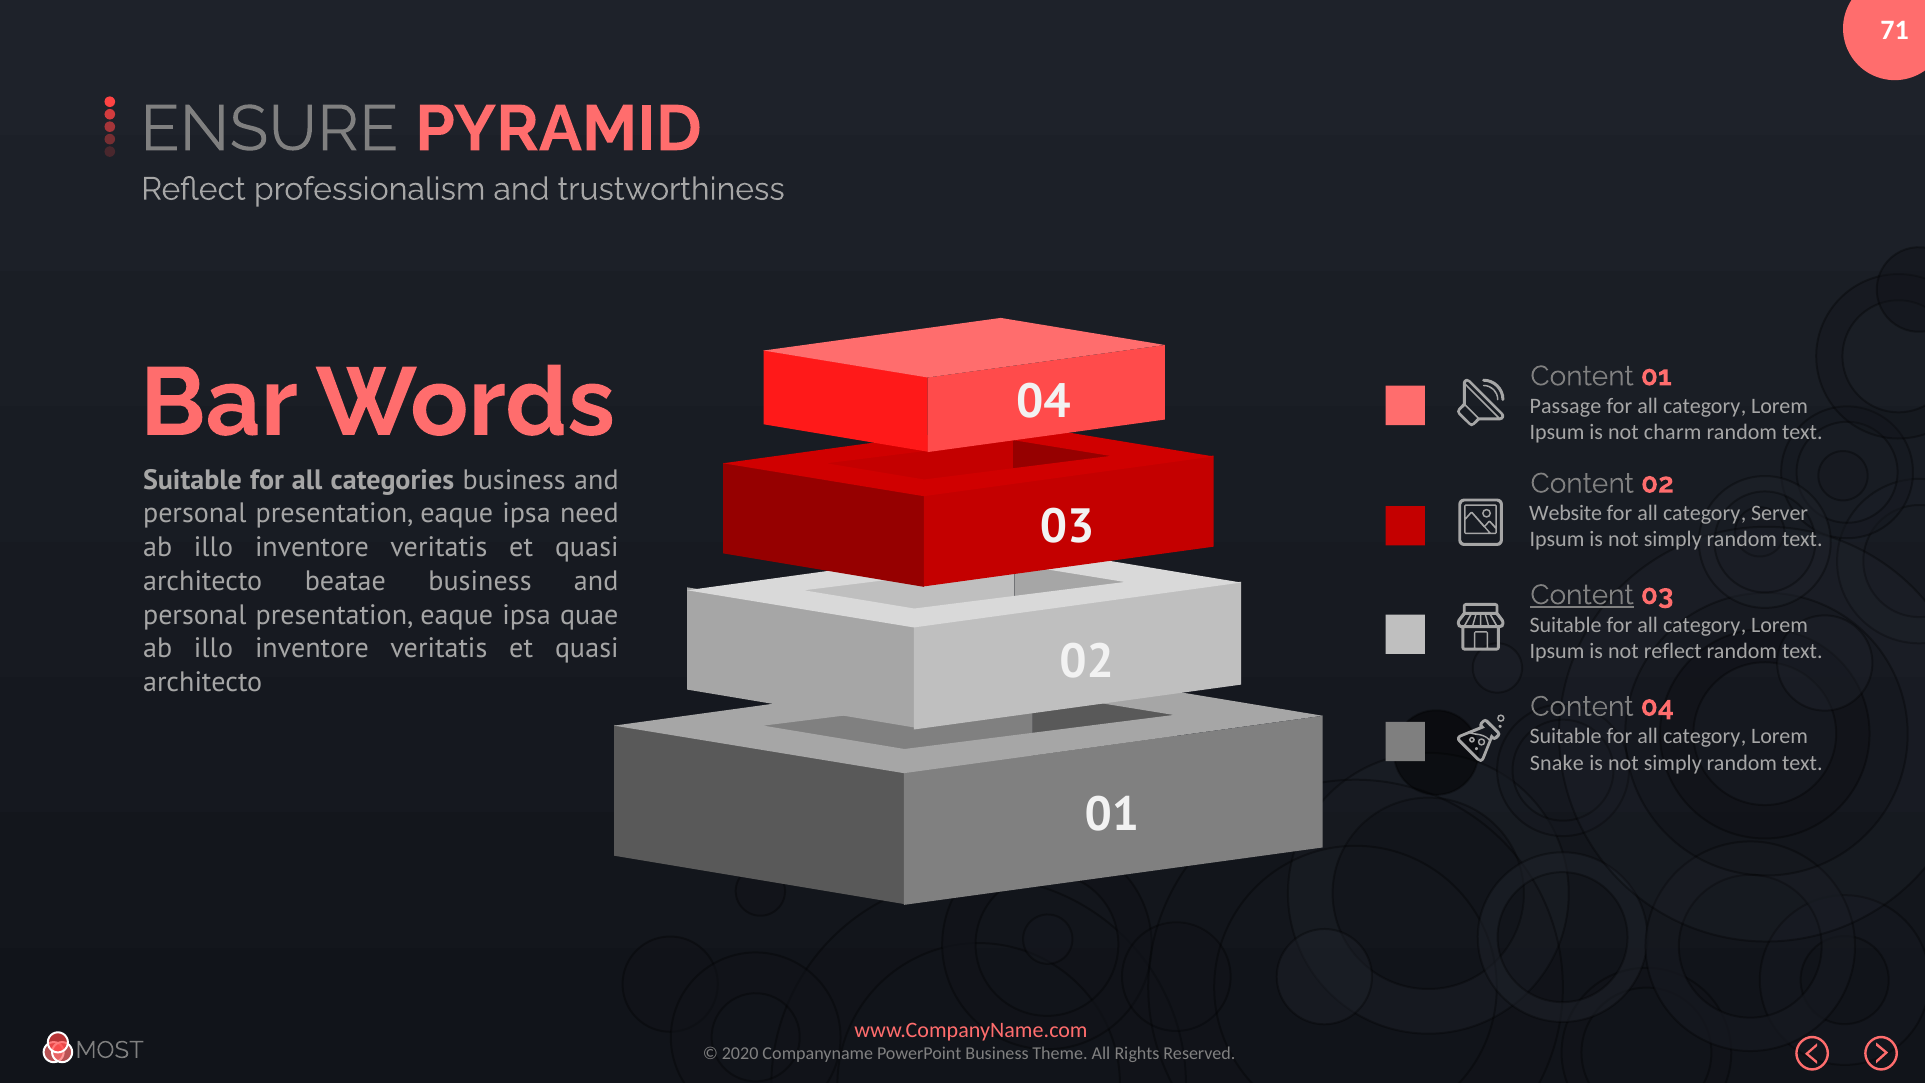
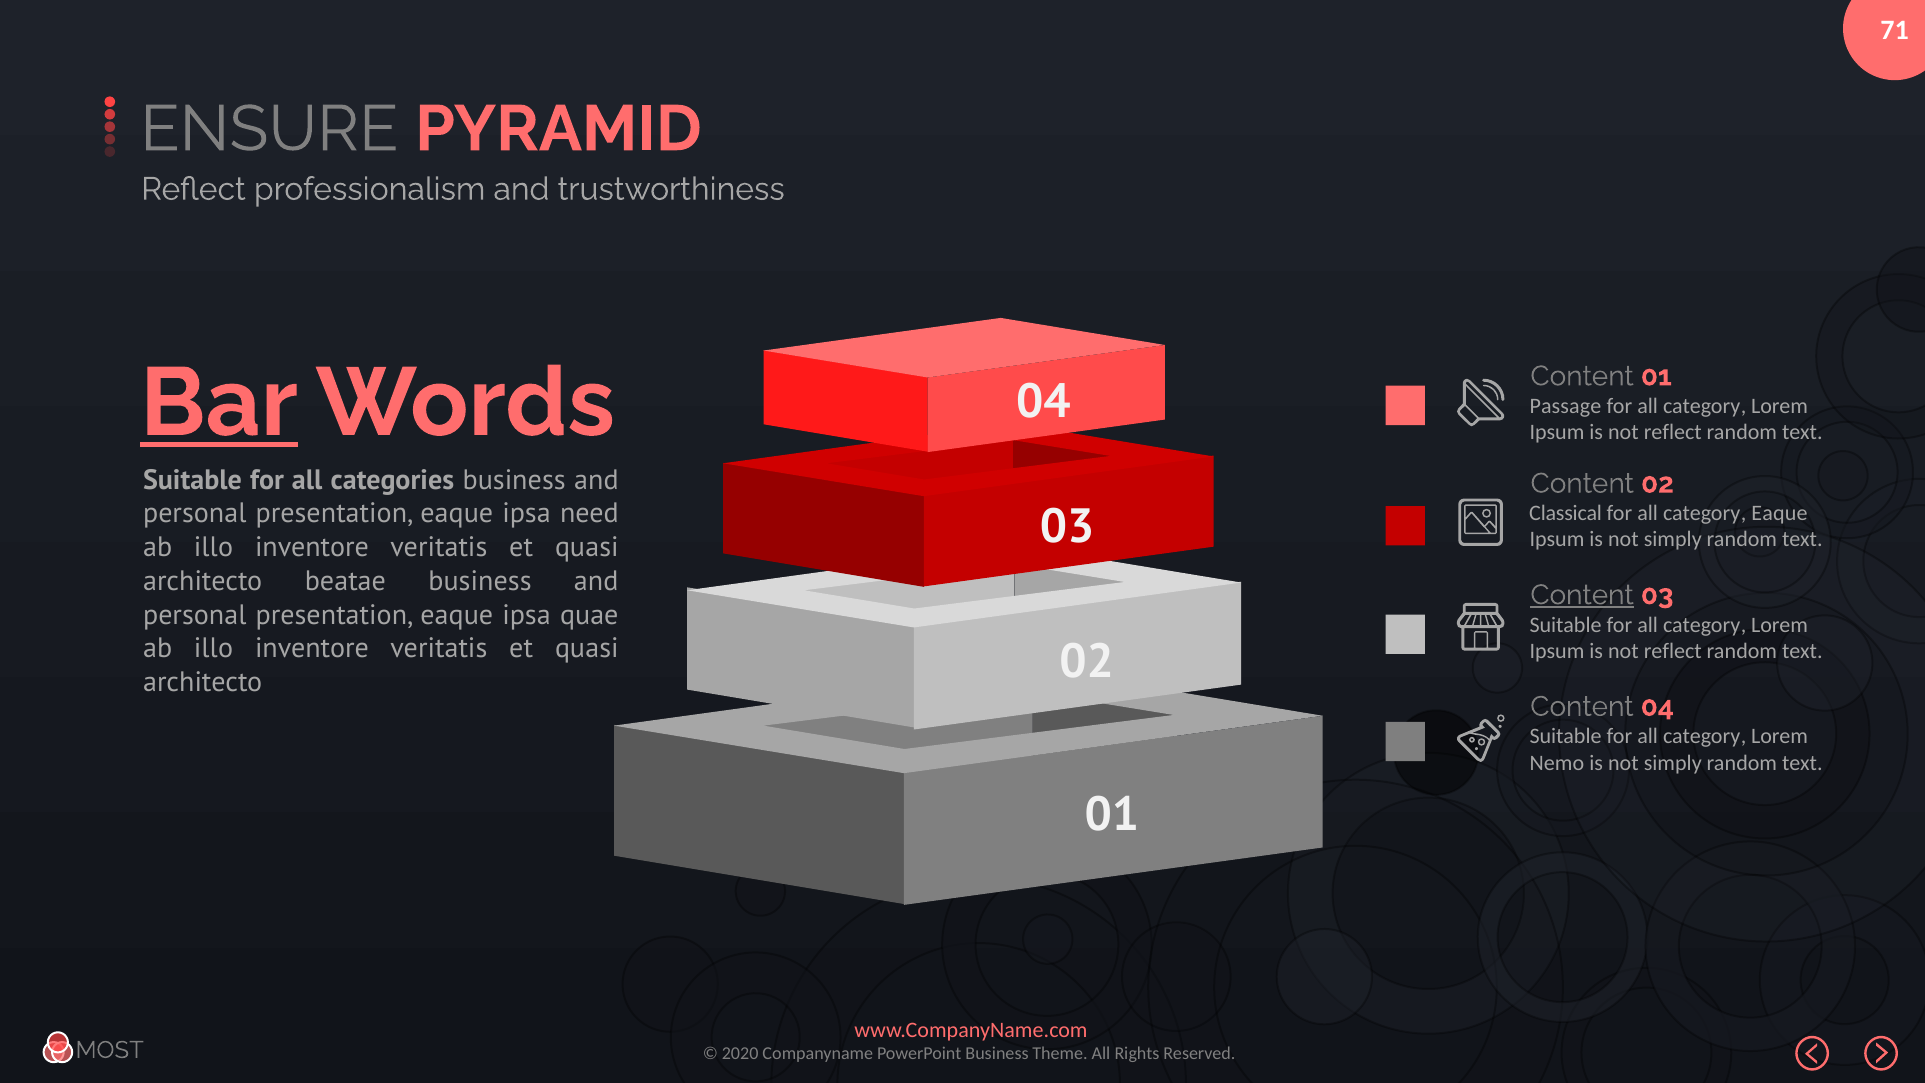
Bar underline: none -> present
charm at (1673, 432): charm -> reflect
Website: Website -> Classical
category Server: Server -> Eaque
Snake: Snake -> Nemo
